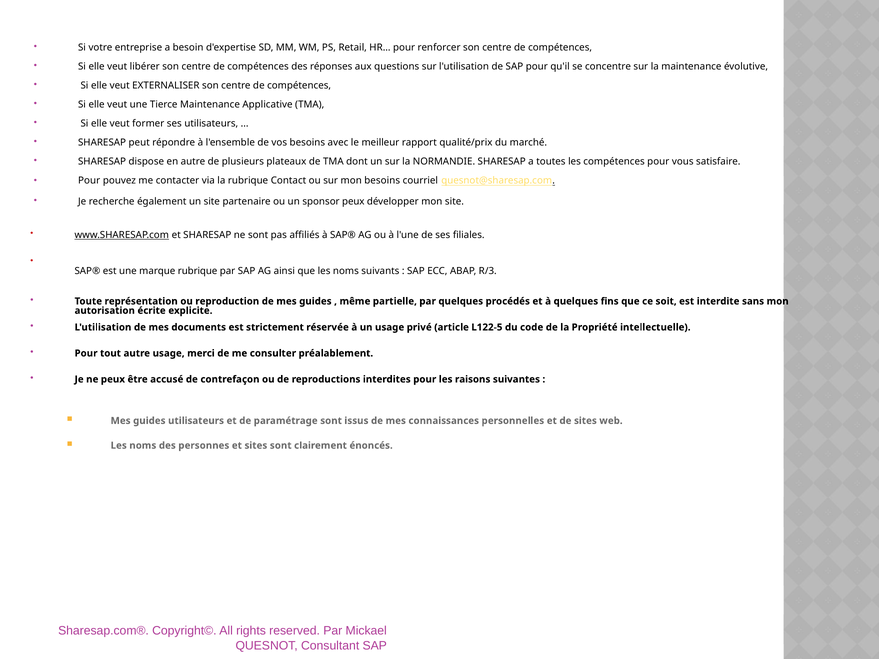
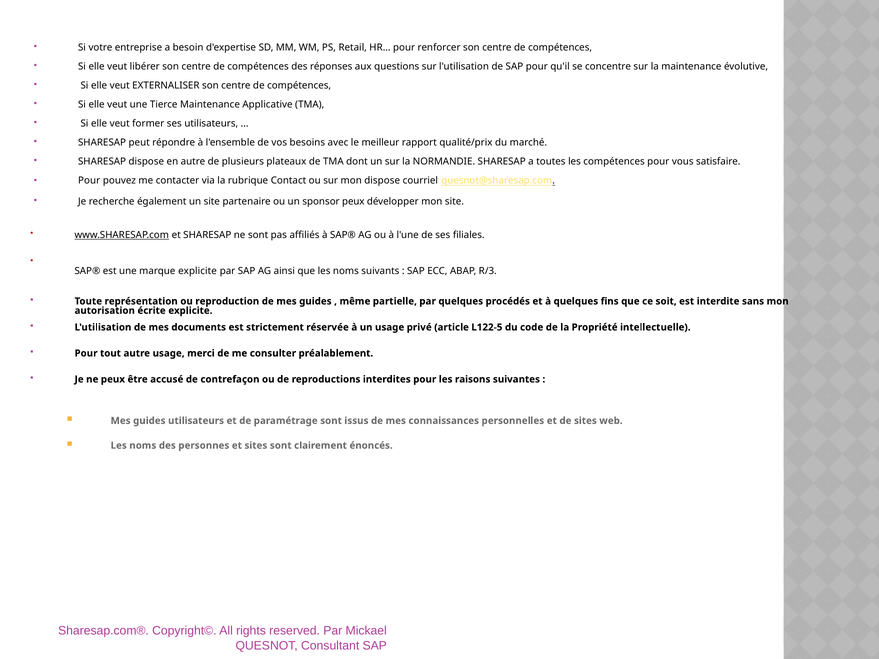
mon besoins: besoins -> dispose
marque rubrique: rubrique -> explicite
